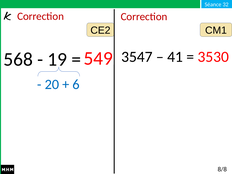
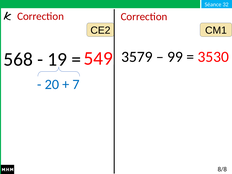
3547: 3547 -> 3579
41: 41 -> 99
6: 6 -> 7
